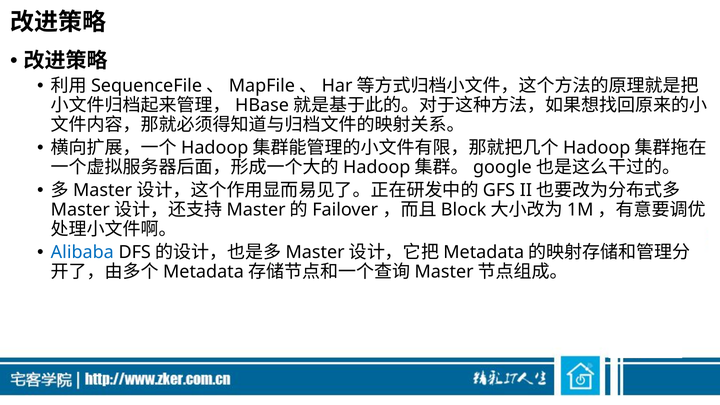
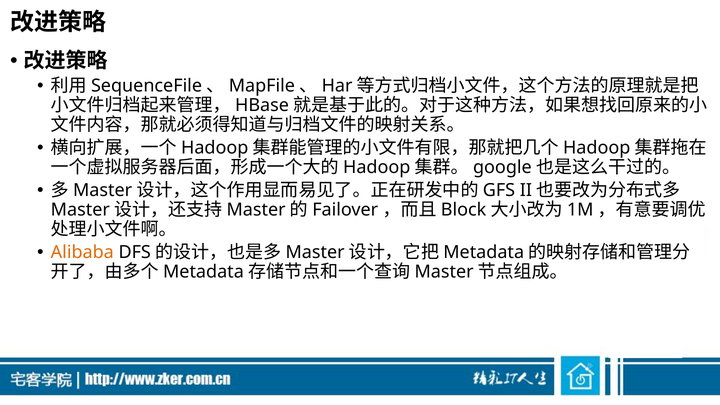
Alibaba colour: blue -> orange
